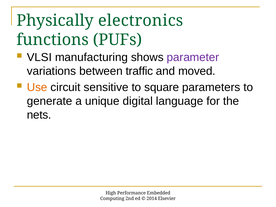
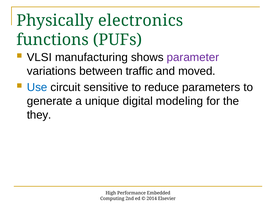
Use colour: orange -> blue
square: square -> reduce
language: language -> modeling
nets: nets -> they
